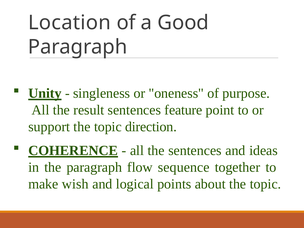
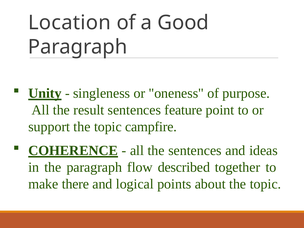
direction: direction -> campfire
sequence: sequence -> described
wish: wish -> there
